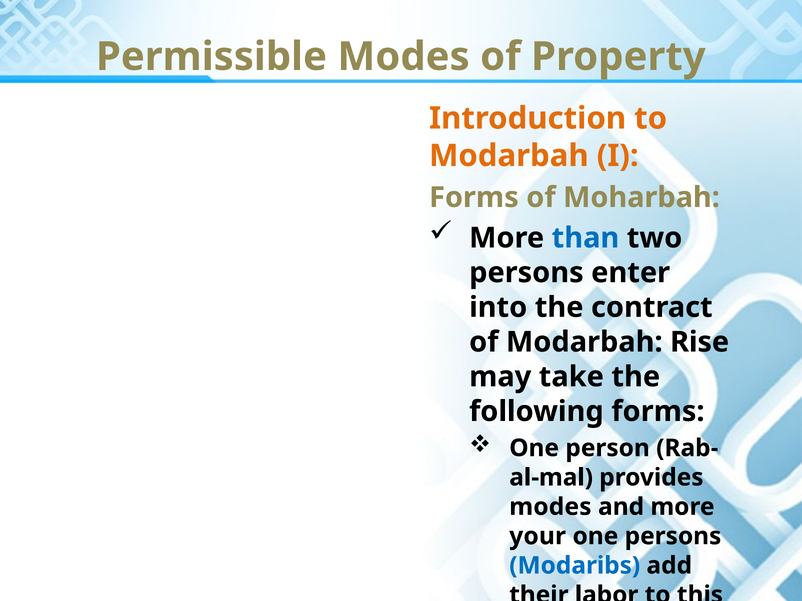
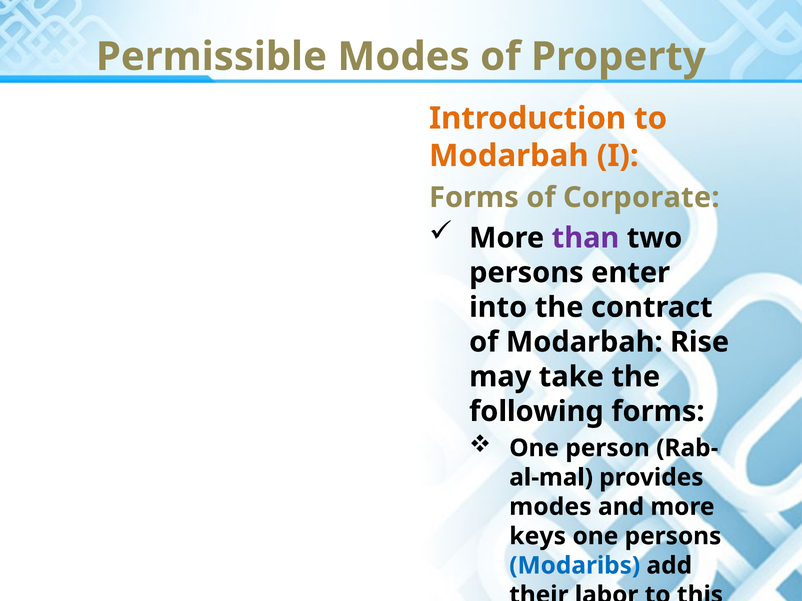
Moharbah: Moharbah -> Corporate
than colour: blue -> purple
your: your -> keys
